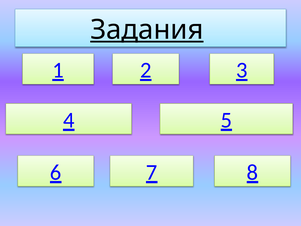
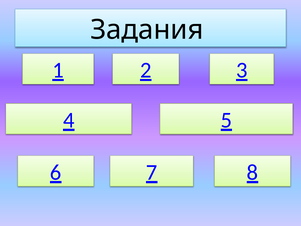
Задания underline: present -> none
